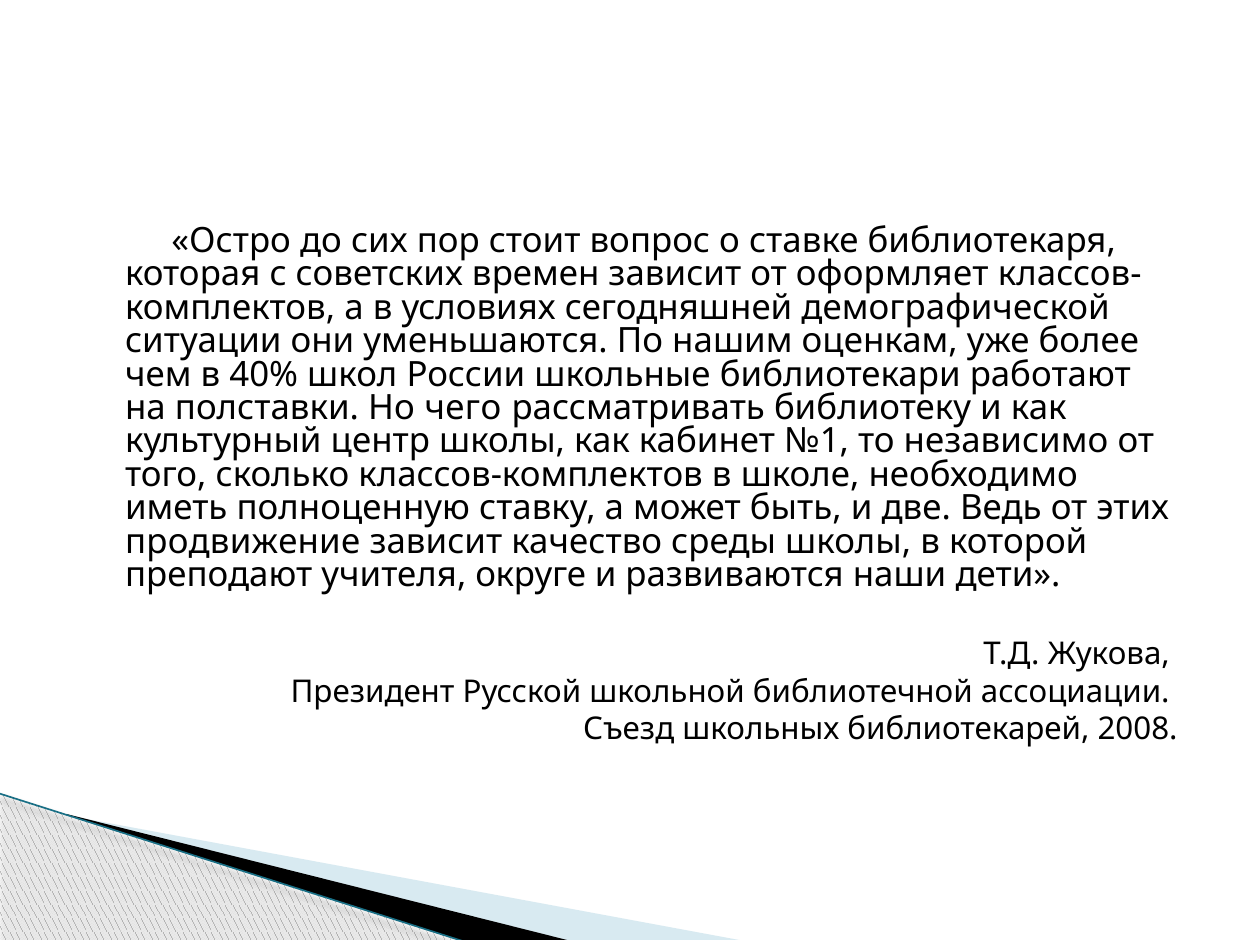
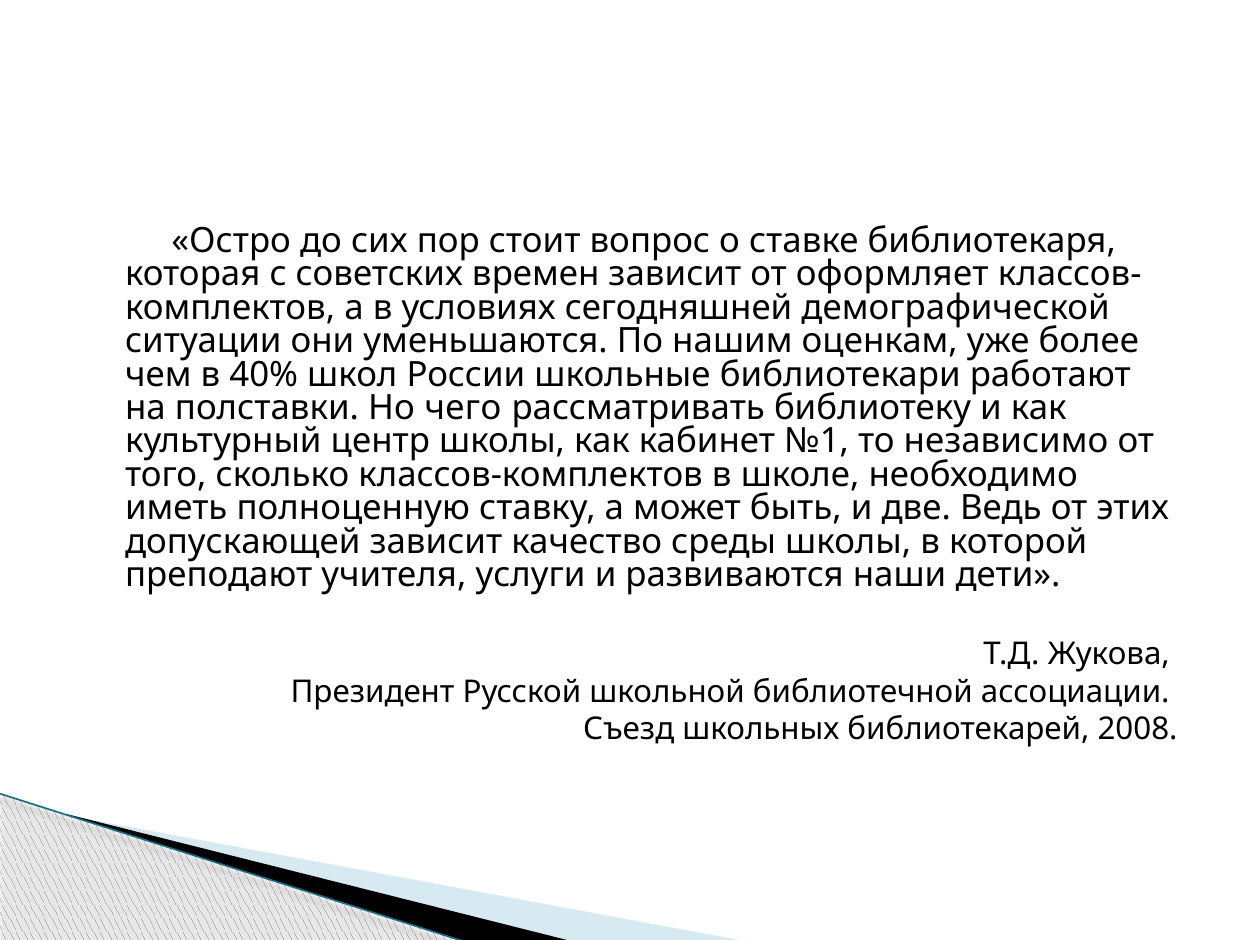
продвижение: продвижение -> допускающей
округе: округе -> услуги
